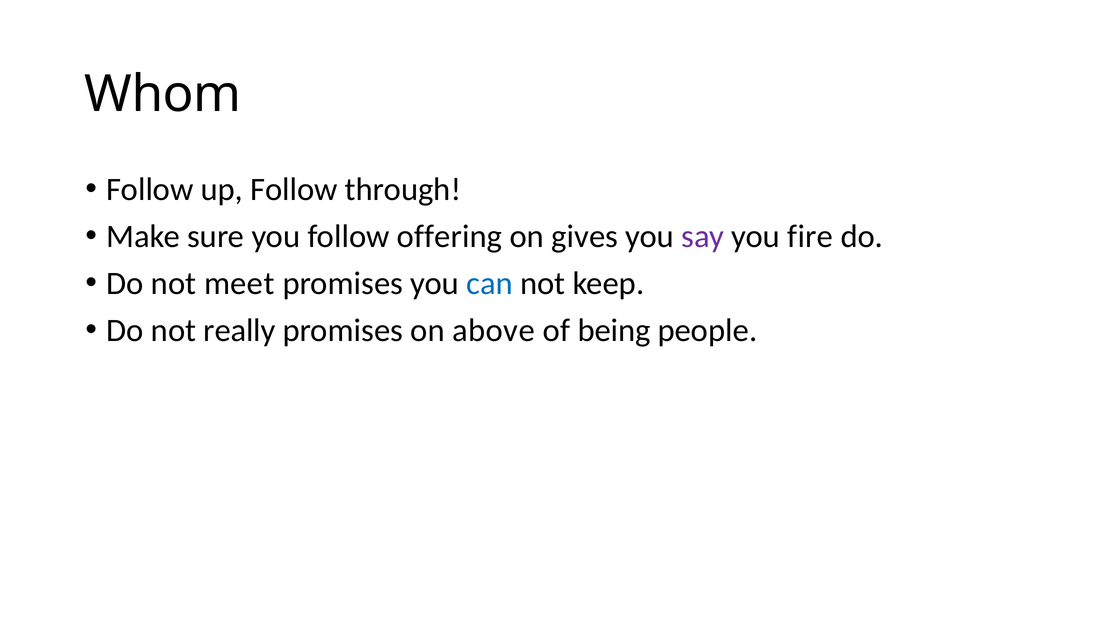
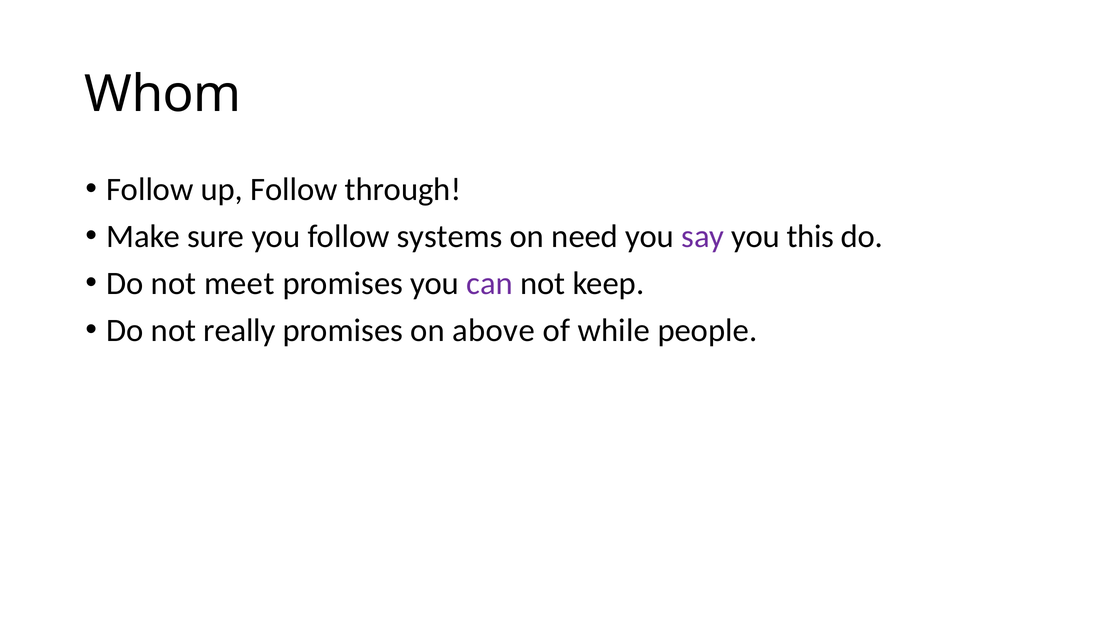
offering: offering -> systems
gives: gives -> need
fire: fire -> this
can colour: blue -> purple
being: being -> while
